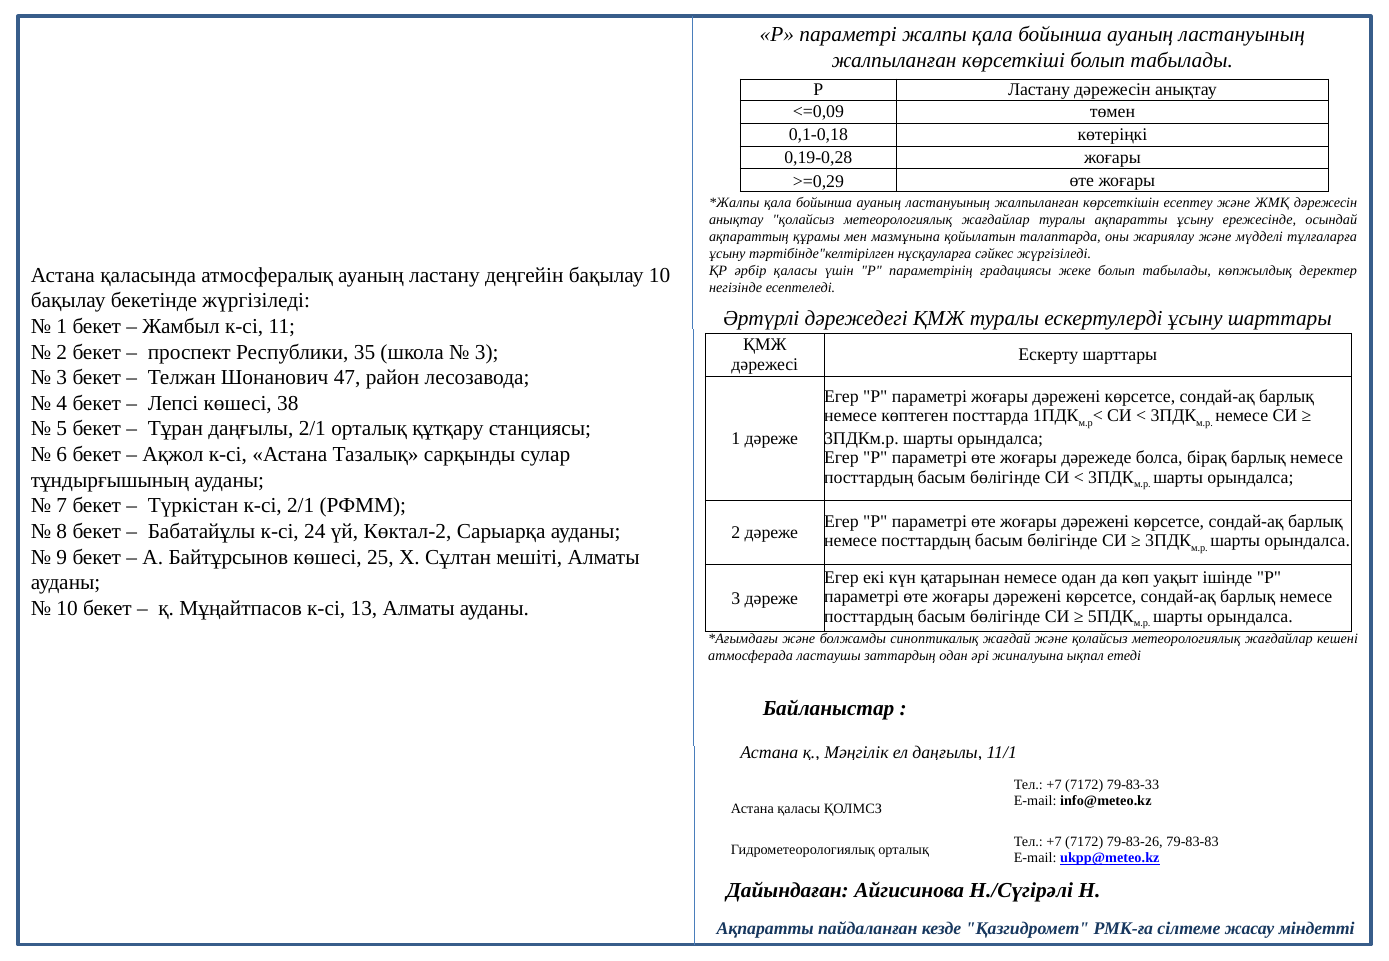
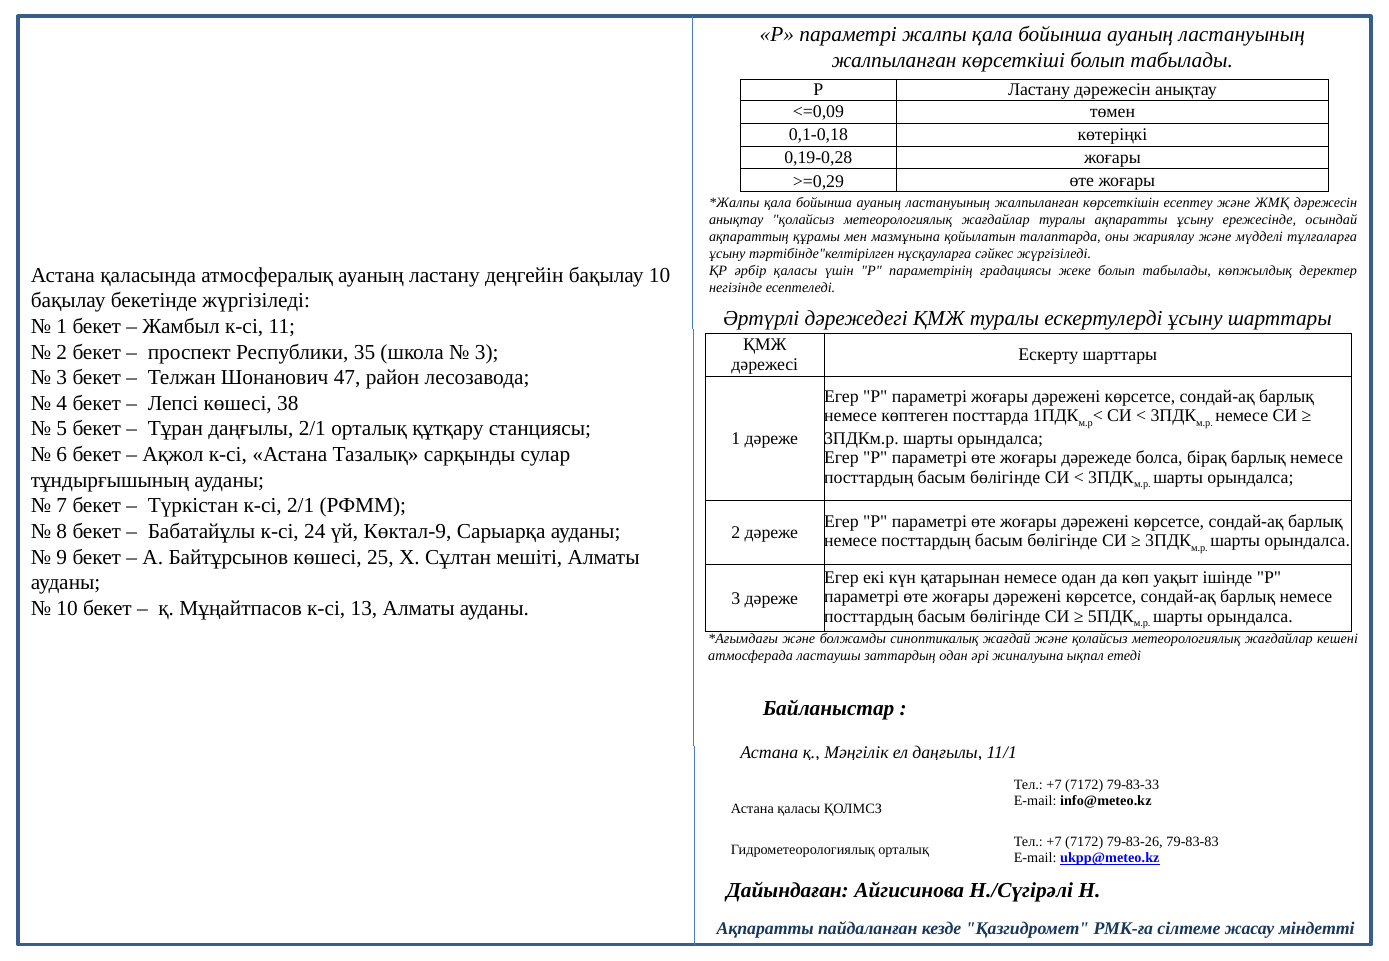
Көктал-2: Көктал-2 -> Көктал-9
